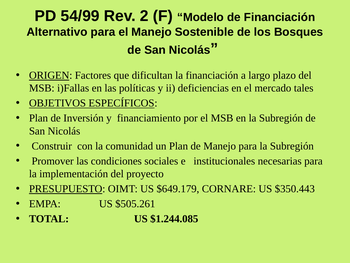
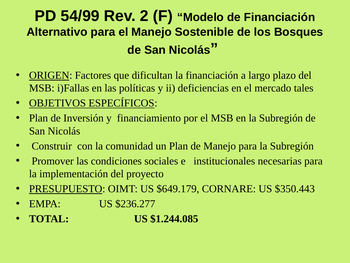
$505.261: $505.261 -> $236.277
